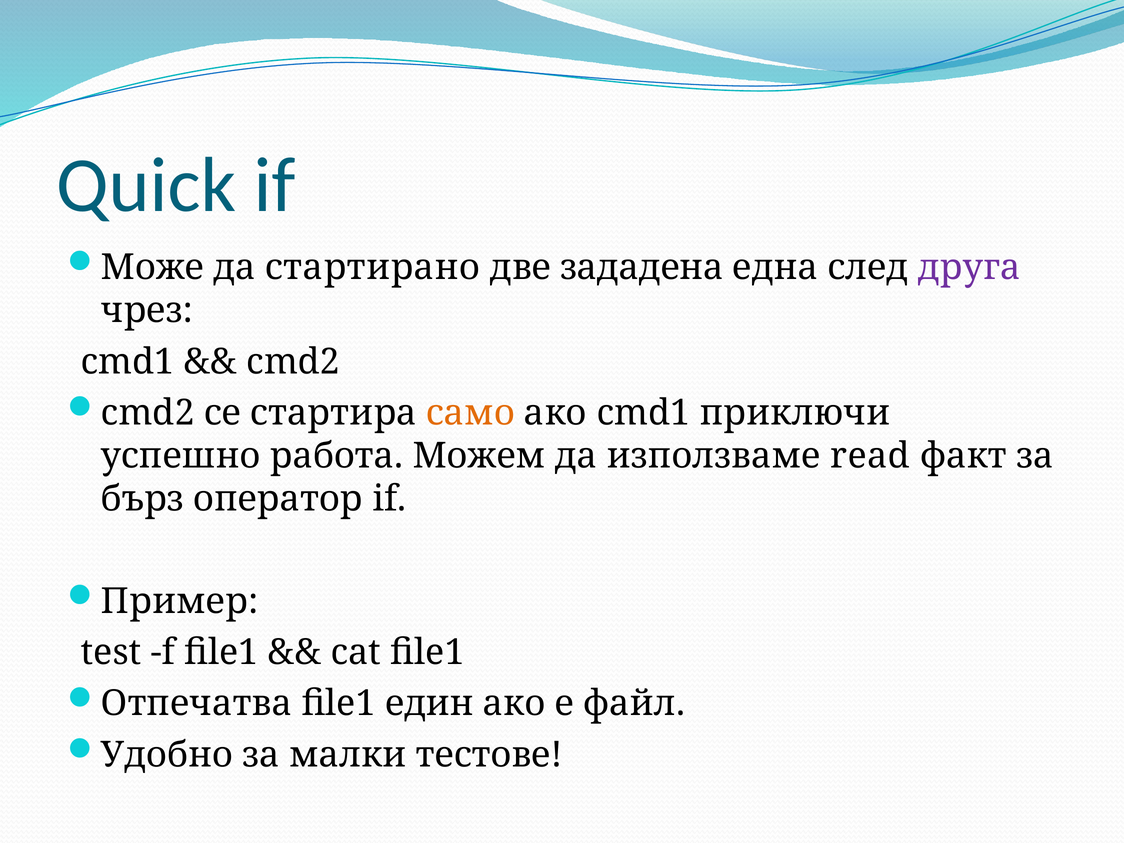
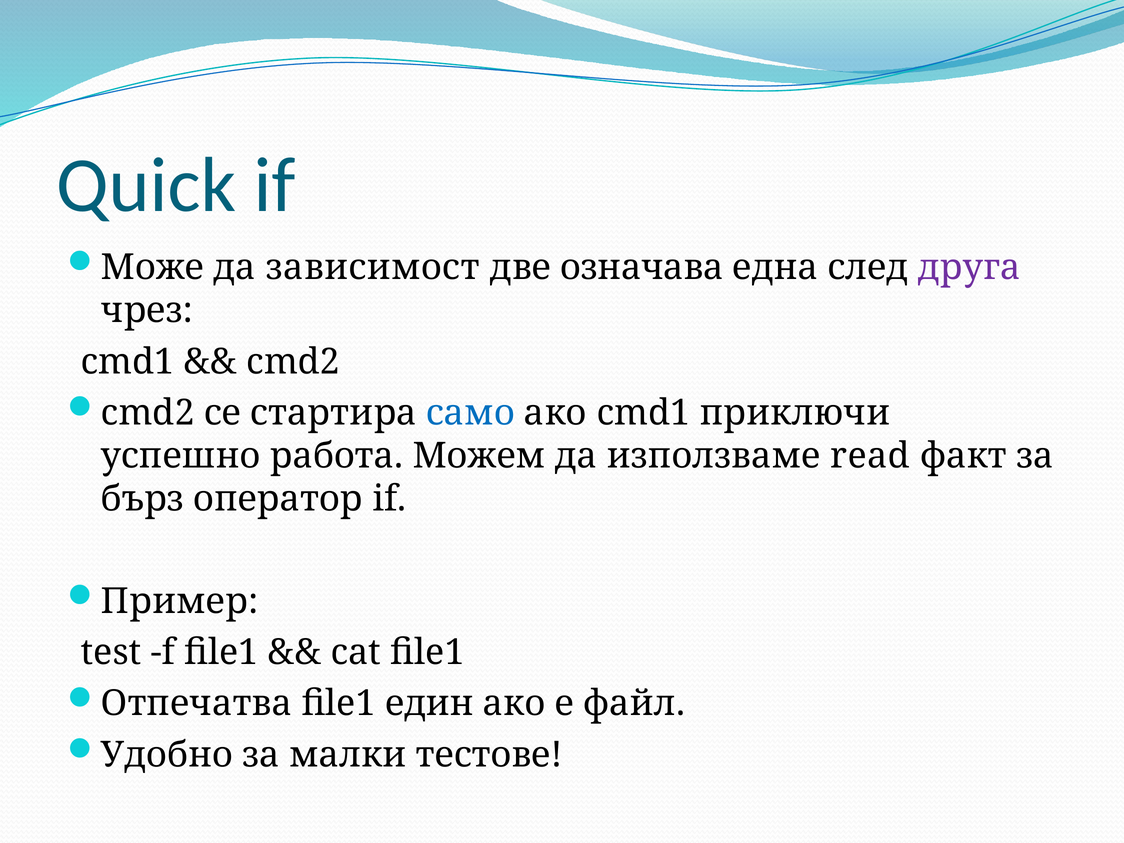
стартирано: стартирано -> зависимост
зададена: зададена -> означава
само colour: orange -> blue
